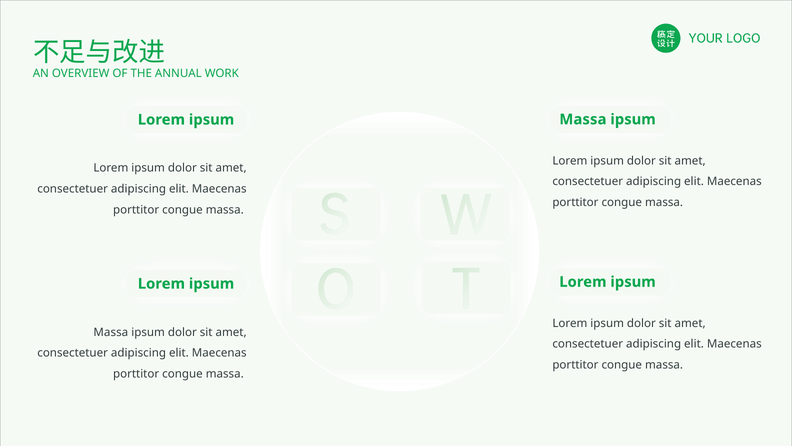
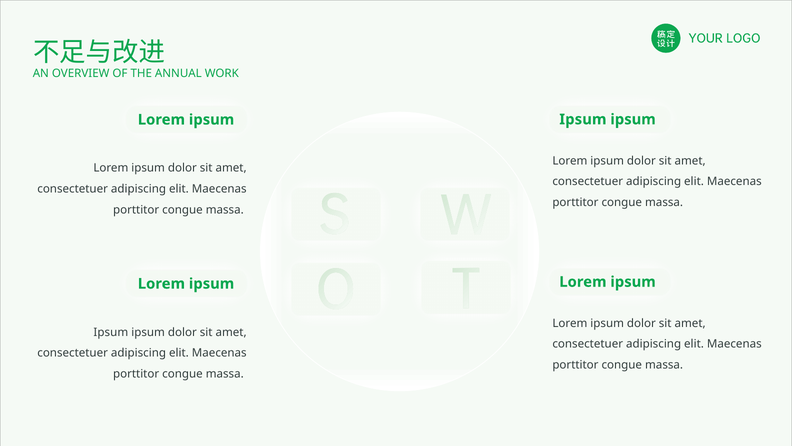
Massa at (583, 119): Massa -> Ipsum
Massa at (111, 332): Massa -> Ipsum
